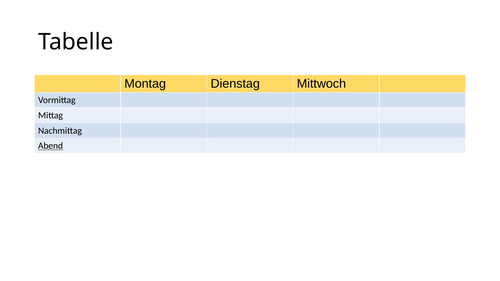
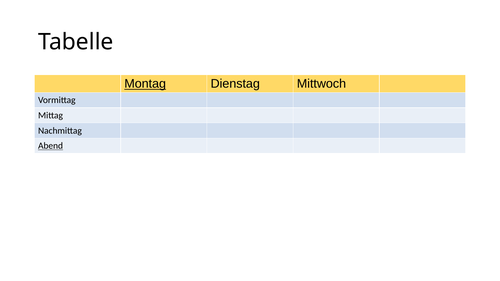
Montag underline: none -> present
